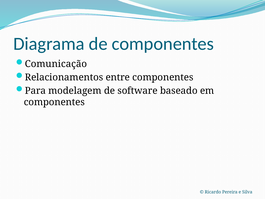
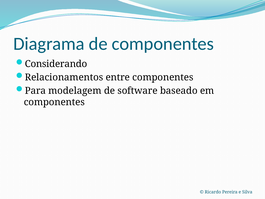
Comunicação: Comunicação -> Considerando
